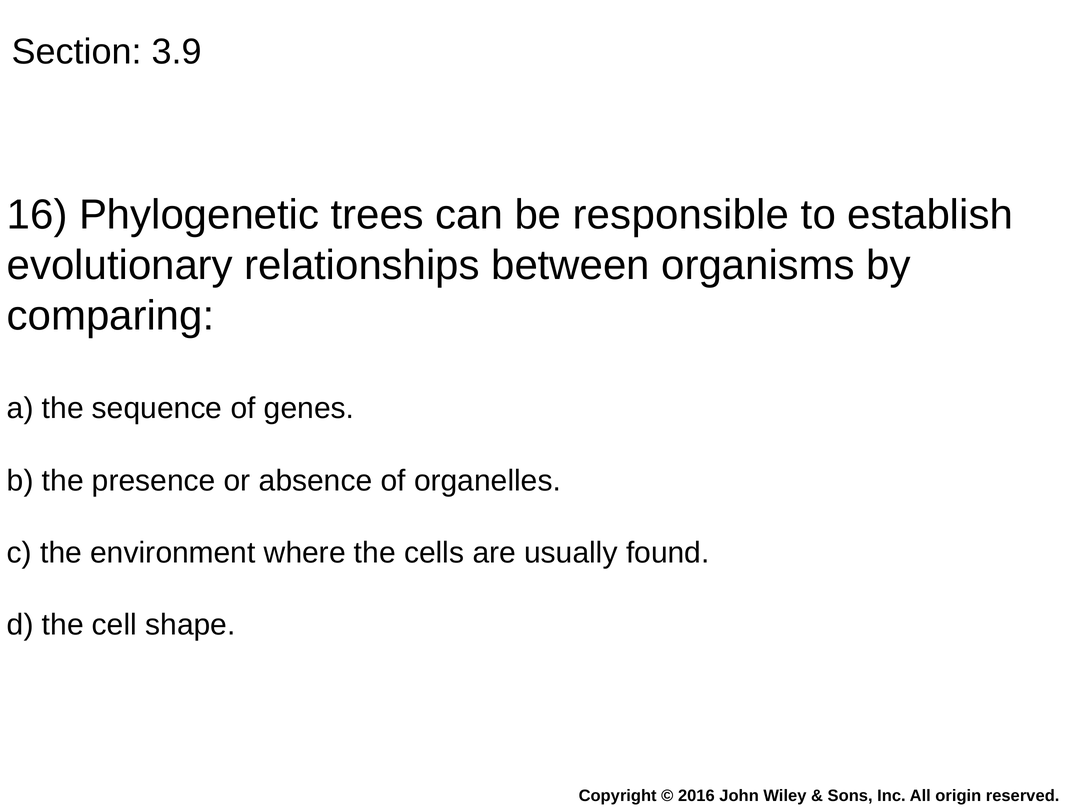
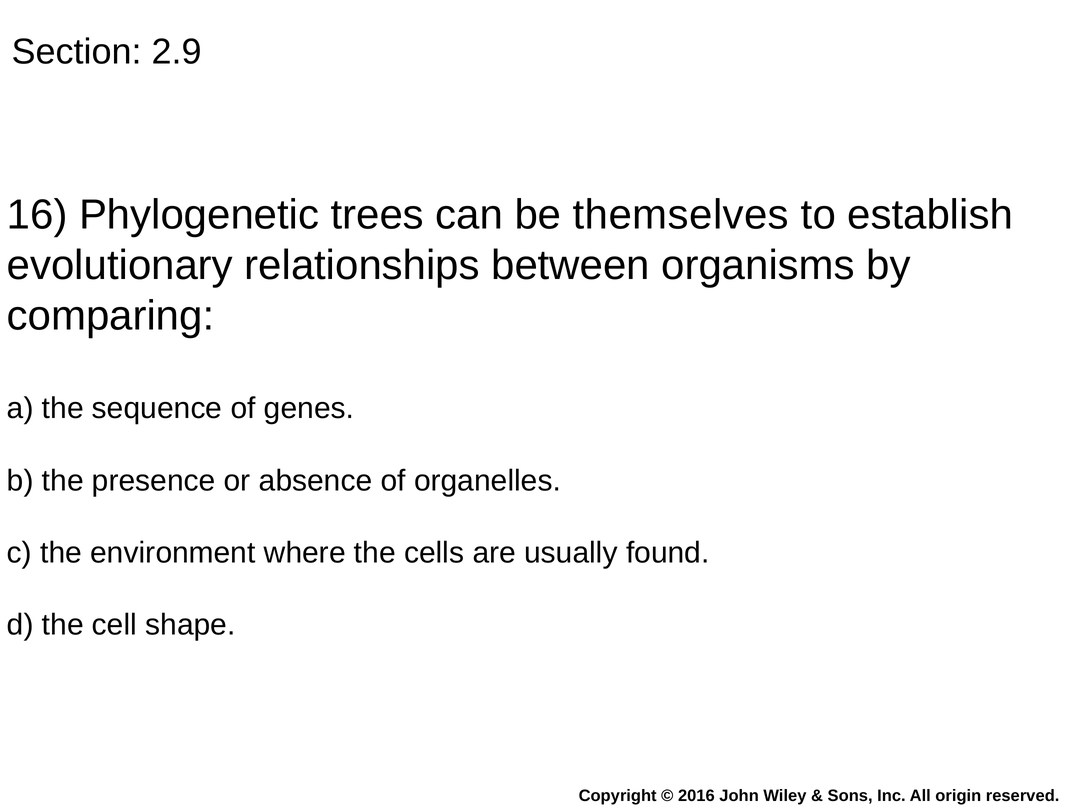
3.9: 3.9 -> 2.9
responsible: responsible -> themselves
